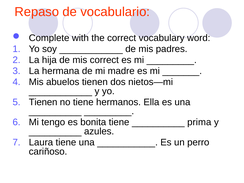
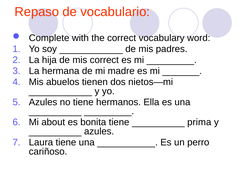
Tienen at (43, 102): Tienen -> Azules
tengo: tengo -> about
